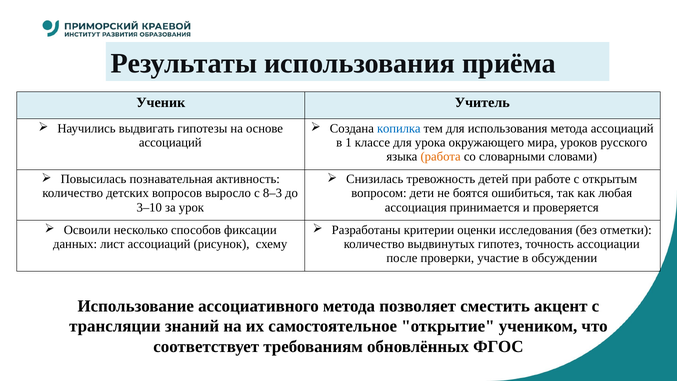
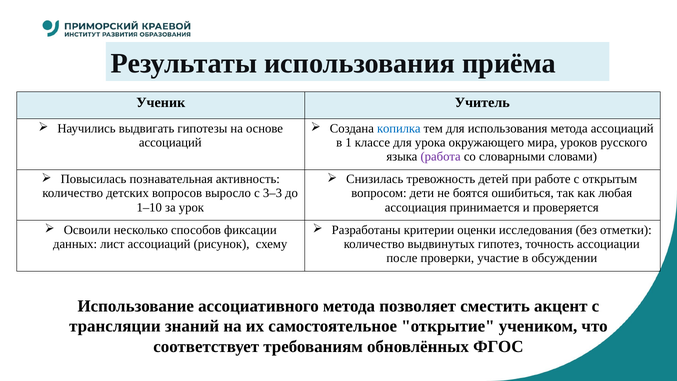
работа colour: orange -> purple
8–3: 8–3 -> 3–3
3–10: 3–10 -> 1–10
